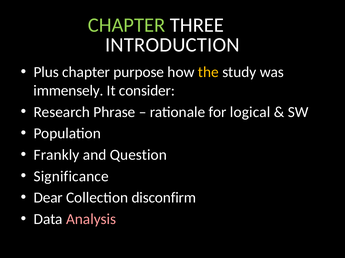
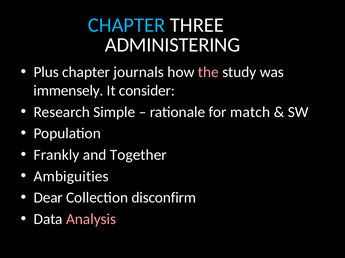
CHAPTER at (127, 25) colour: light green -> light blue
INTRODUCTION: INTRODUCTION -> ADMINISTERING
purpose: purpose -> journals
the colour: yellow -> pink
Phrase: Phrase -> Simple
logical: logical -> match
Question: Question -> Together
Significance: Significance -> Ambiguities
